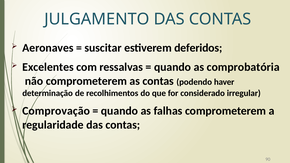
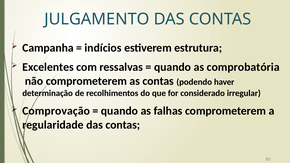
Aeronaves: Aeronaves -> Campanha
suscitar: suscitar -> indícios
deferidos: deferidos -> estrutura
